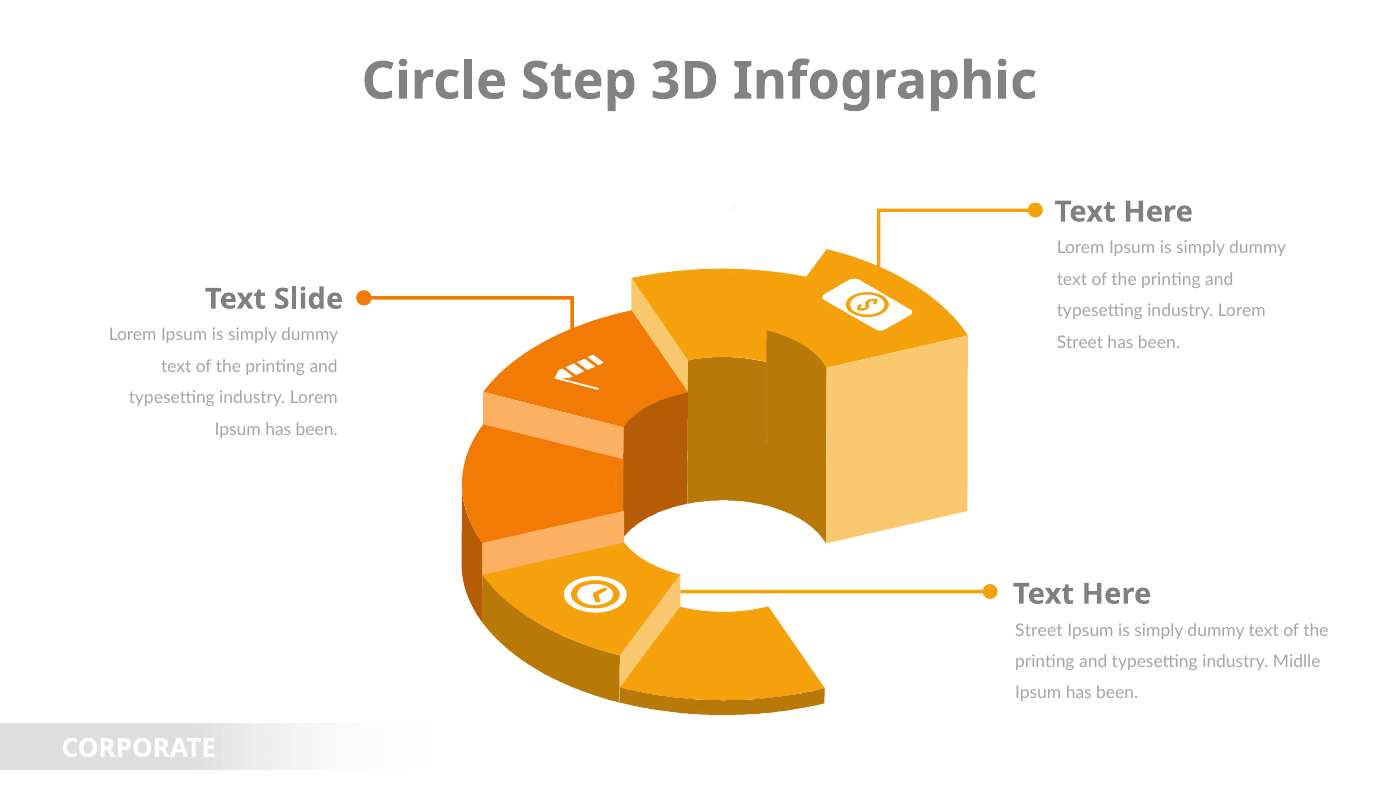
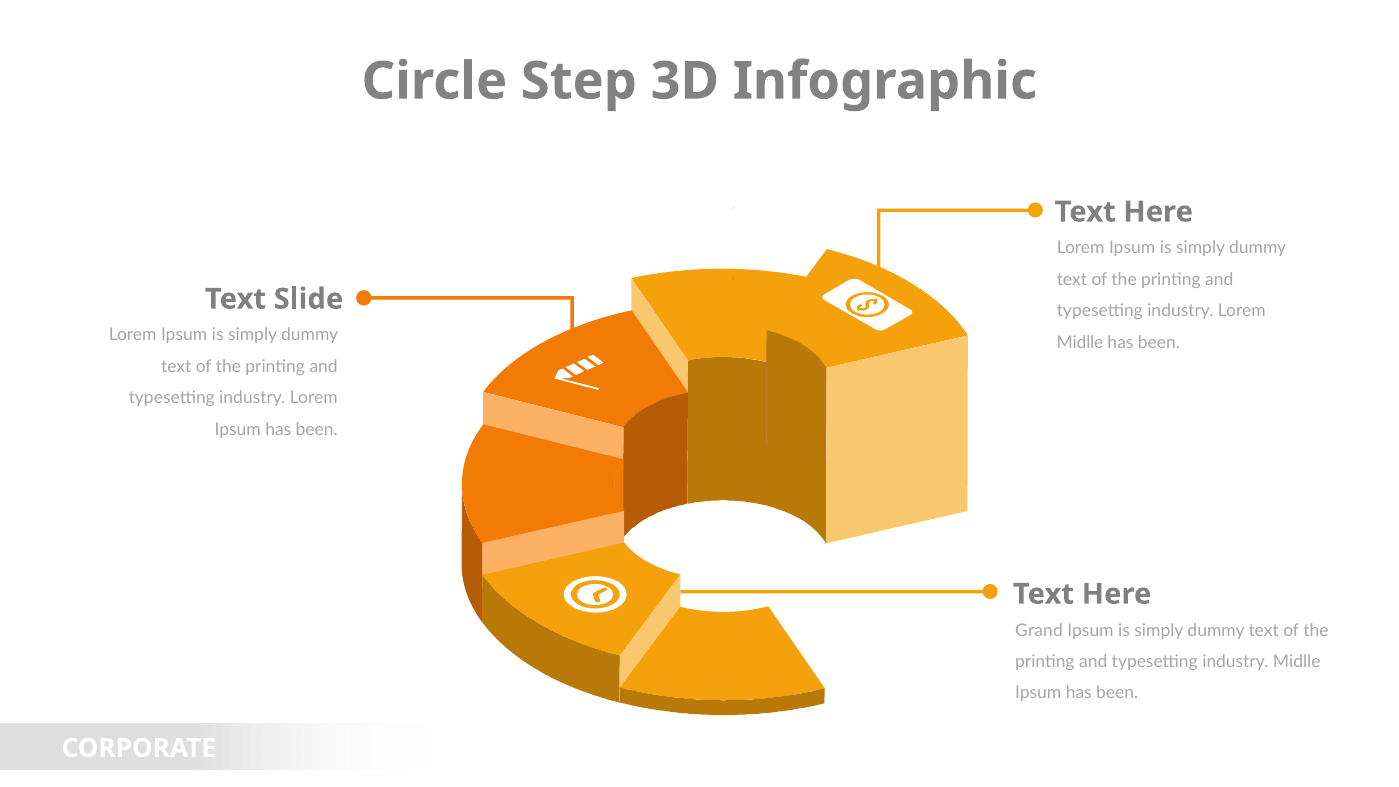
Street at (1080, 343): Street -> Midlle
Street at (1039, 630): Street -> Grand
